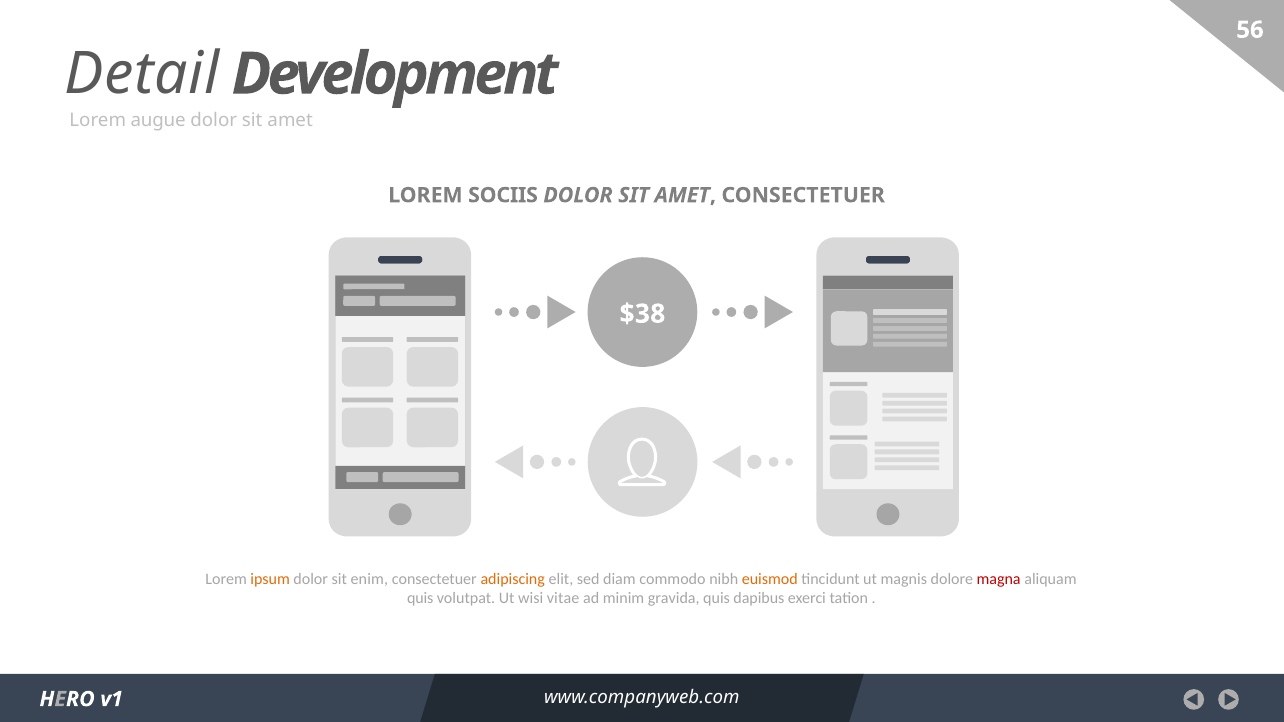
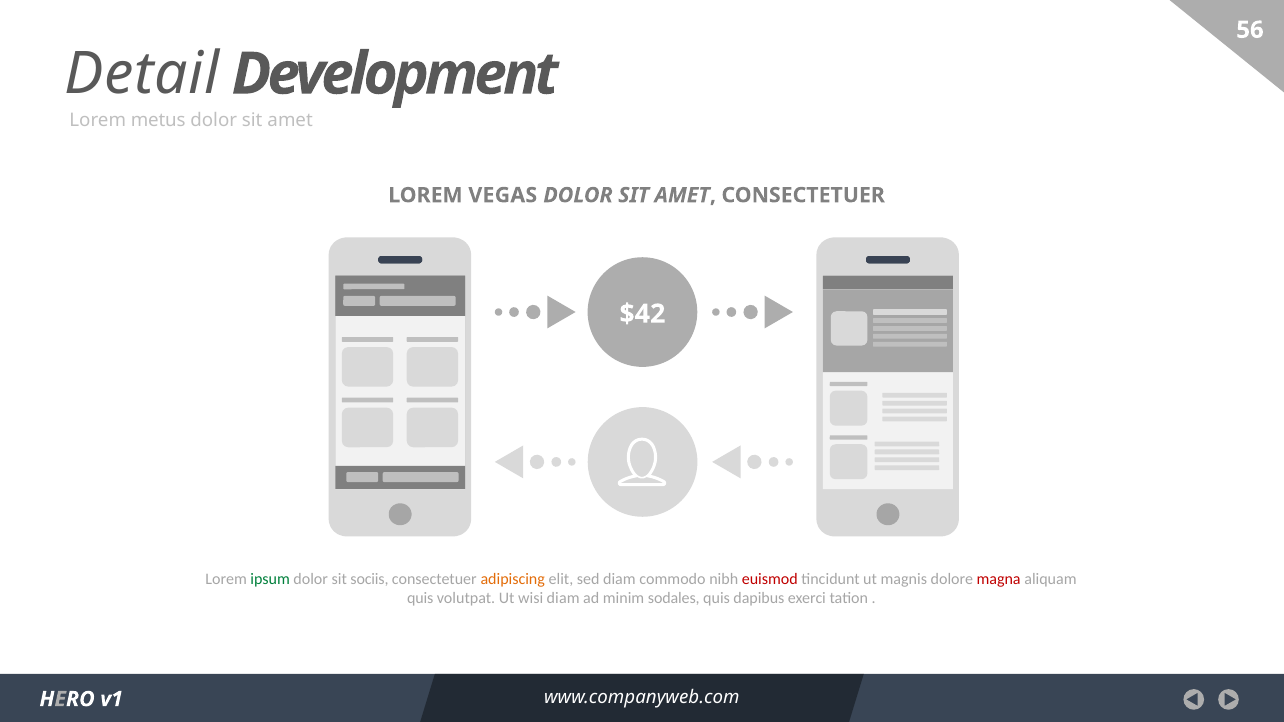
augue: augue -> metus
SOCIIS: SOCIIS -> VEGAS
$38: $38 -> $42
ipsum colour: orange -> green
enim: enim -> sociis
euismod colour: orange -> red
wisi vitae: vitae -> diam
gravida: gravida -> sodales
